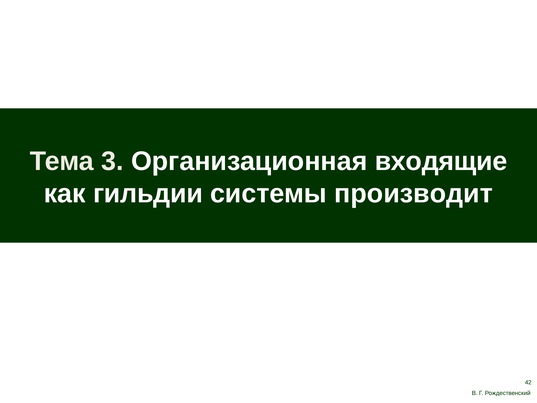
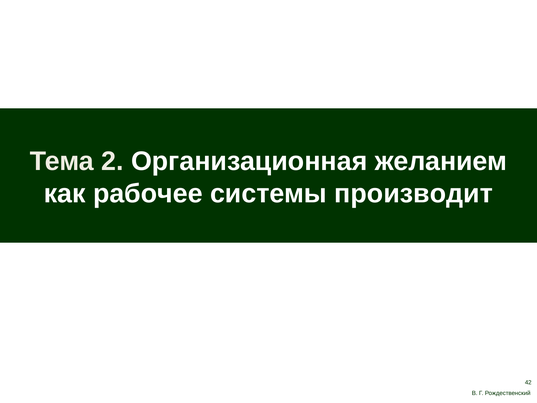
3: 3 -> 2
входящие: входящие -> желанием
гильдии: гильдии -> рабочее
